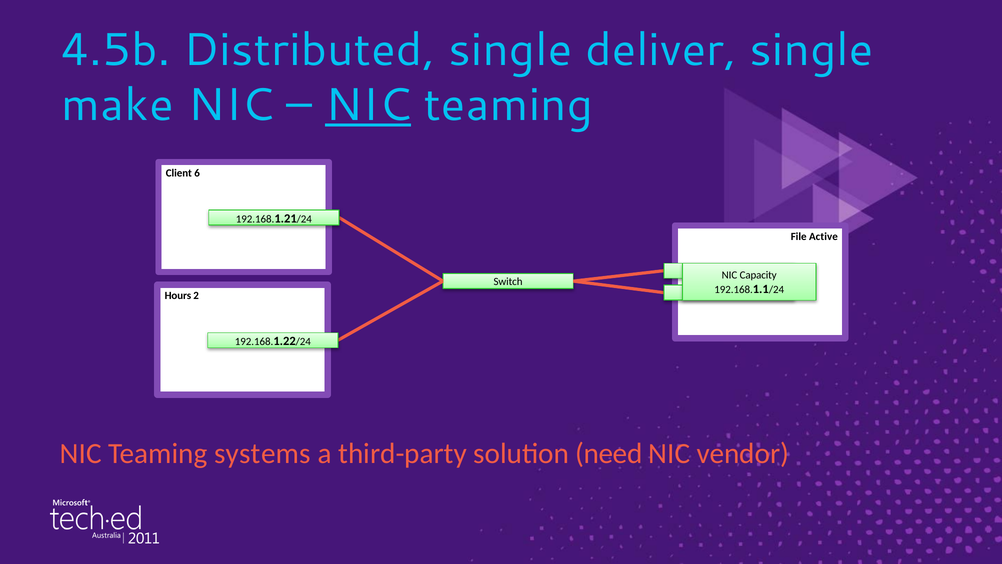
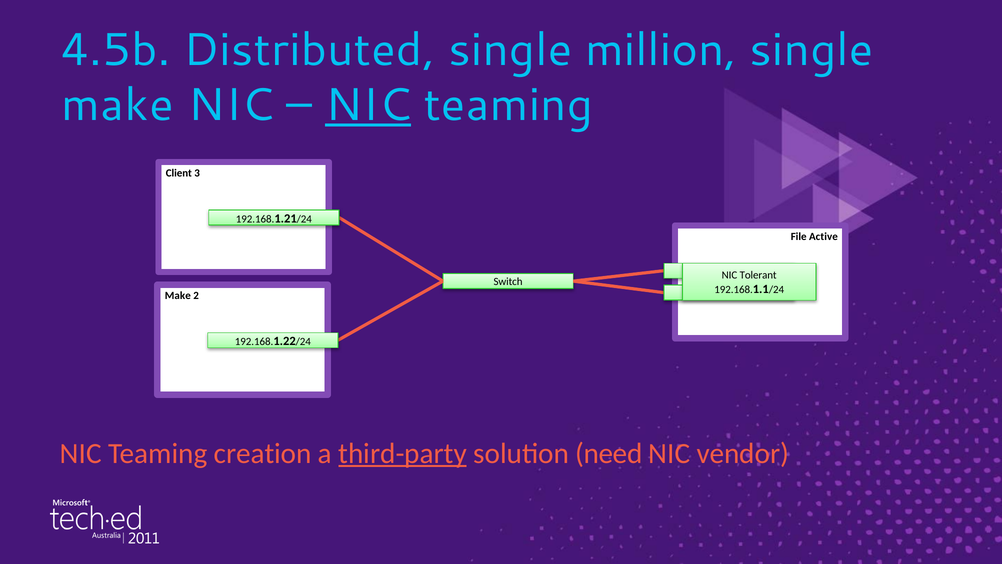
deliver: deliver -> million
6: 6 -> 3
Capacity: Capacity -> Tolerant
Hours at (178, 296): Hours -> Make
systems: systems -> creation
third-party underline: none -> present
